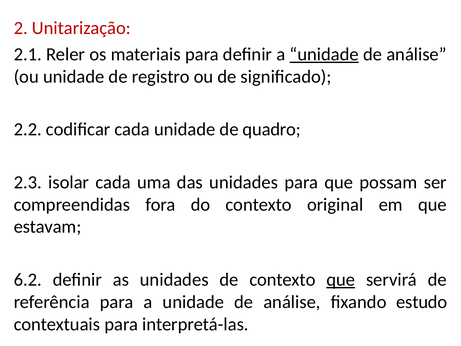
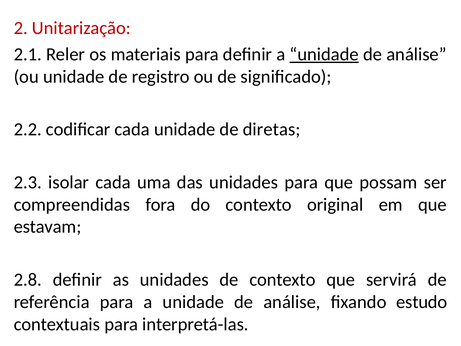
quadro: quadro -> diretas
6.2: 6.2 -> 2.8
que at (341, 279) underline: present -> none
